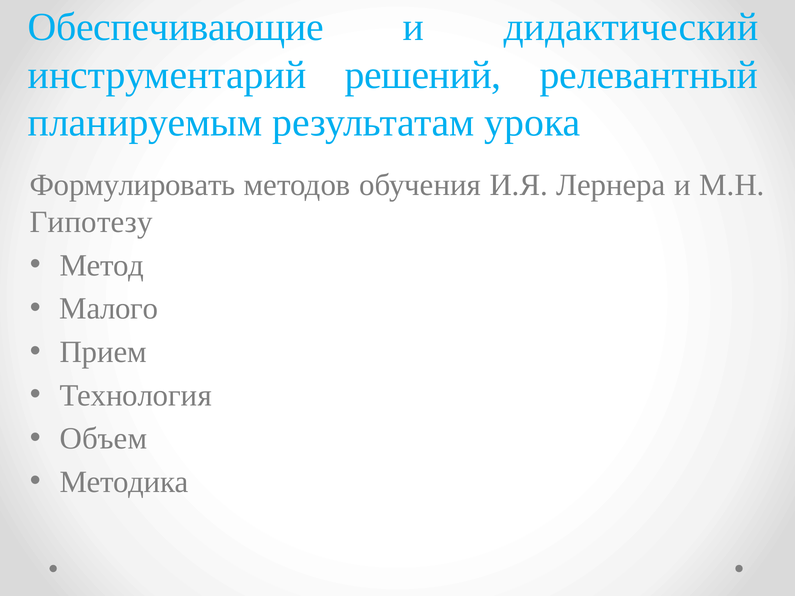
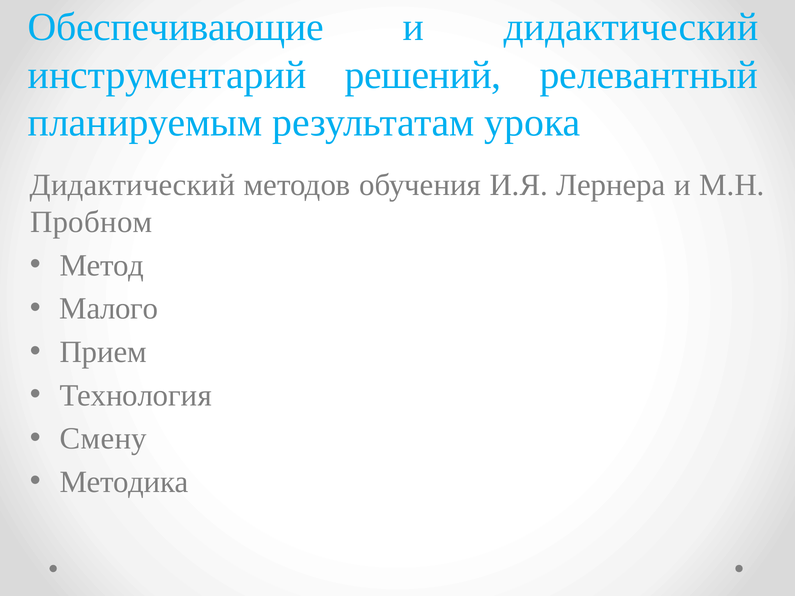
Формулировать at (133, 185): Формулировать -> Дидактический
Гипотезу: Гипотезу -> Пробном
Объем: Объем -> Смену
